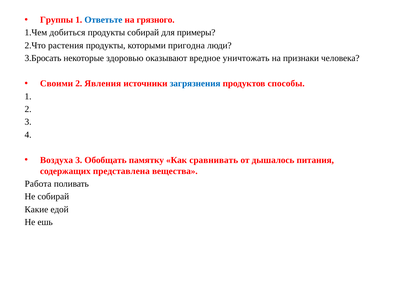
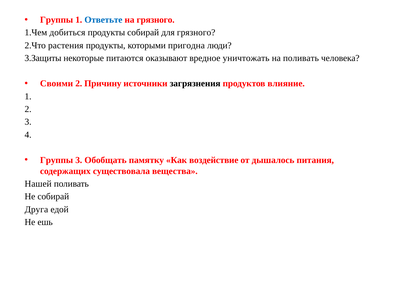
для примеры: примеры -> грязного
3.Бросать: 3.Бросать -> 3.Защиты
здоровью: здоровью -> питаются
на признаки: признаки -> поливать
Явления: Явления -> Причину
загрязнения colour: blue -> black
способы: способы -> влияние
Воздуха at (57, 160): Воздуха -> Группы
сравнивать: сравнивать -> воздействие
представлена: представлена -> существовала
Работа: Работа -> Нашей
Какие: Какие -> Друга
